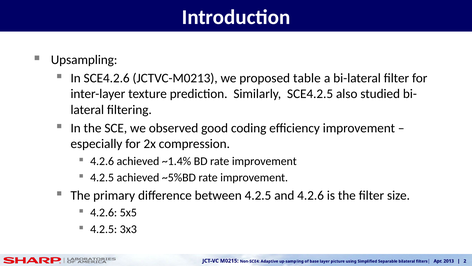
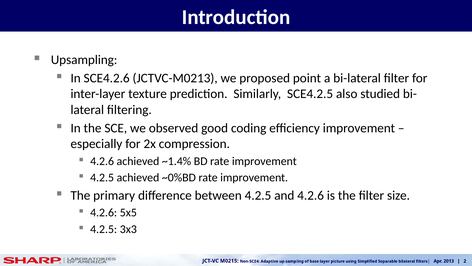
table: table -> point
~5%BD: ~5%BD -> ~0%BD
